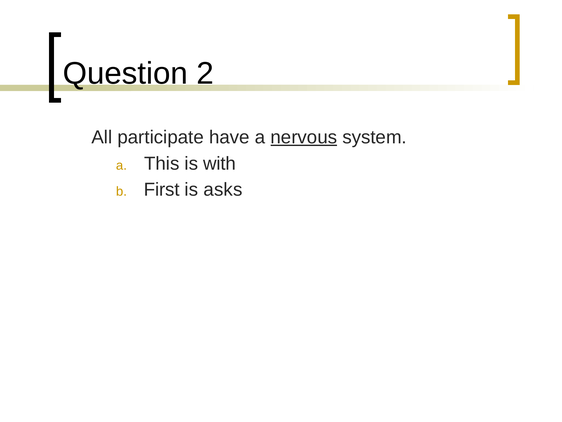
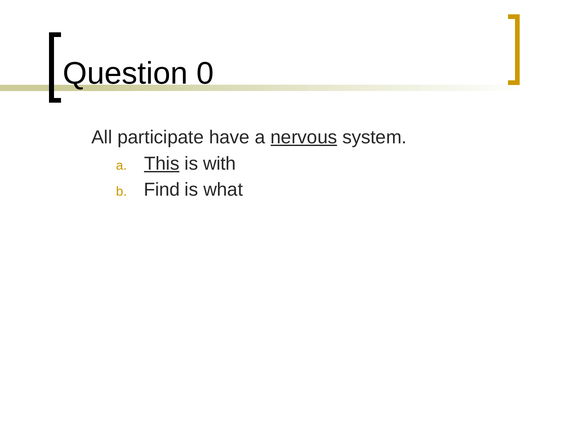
2: 2 -> 0
This underline: none -> present
First: First -> Find
asks: asks -> what
